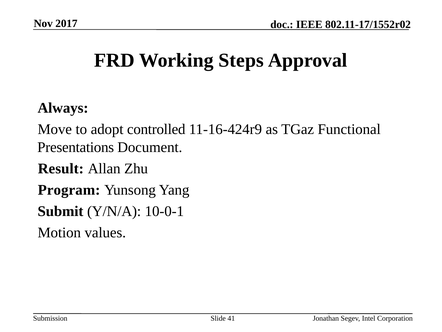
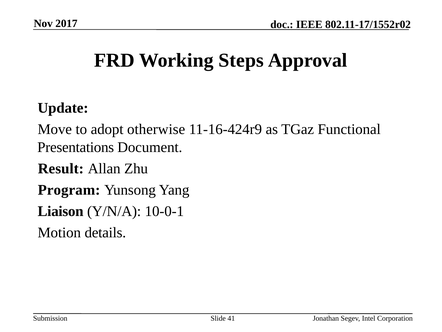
Always: Always -> Update
controlled: controlled -> otherwise
Submit: Submit -> Liaison
values: values -> details
